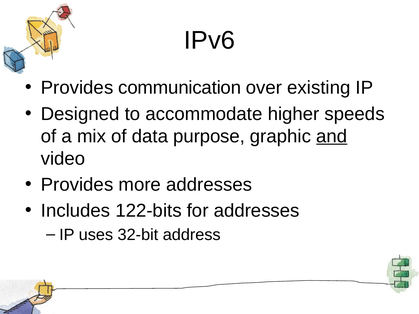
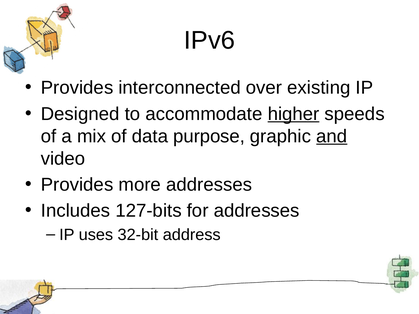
communication: communication -> interconnected
higher underline: none -> present
122-bits: 122-bits -> 127-bits
